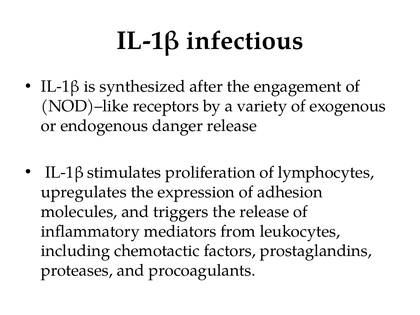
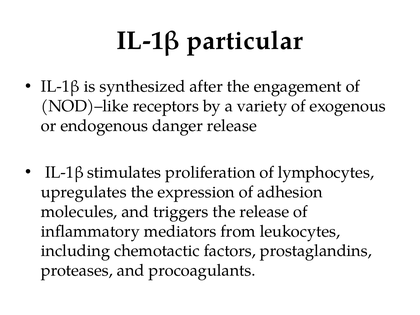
infectious: infectious -> particular
